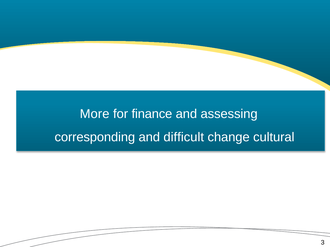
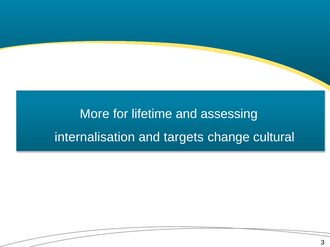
finance: finance -> lifetime
corresponding: corresponding -> internalisation
difficult: difficult -> targets
